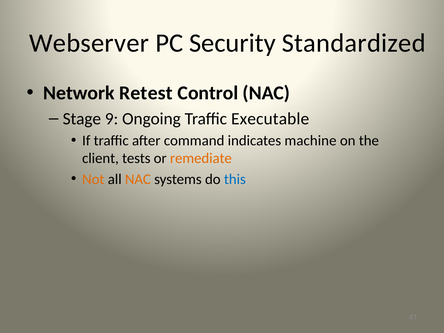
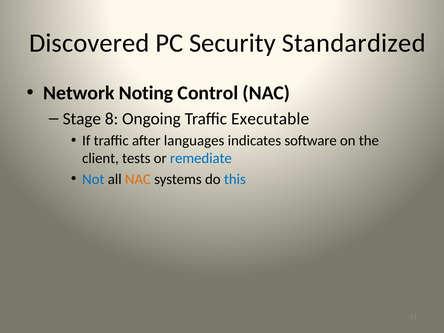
Webserver: Webserver -> Discovered
Retest: Retest -> Noting
9: 9 -> 8
command: command -> languages
machine: machine -> software
remediate colour: orange -> blue
Not colour: orange -> blue
